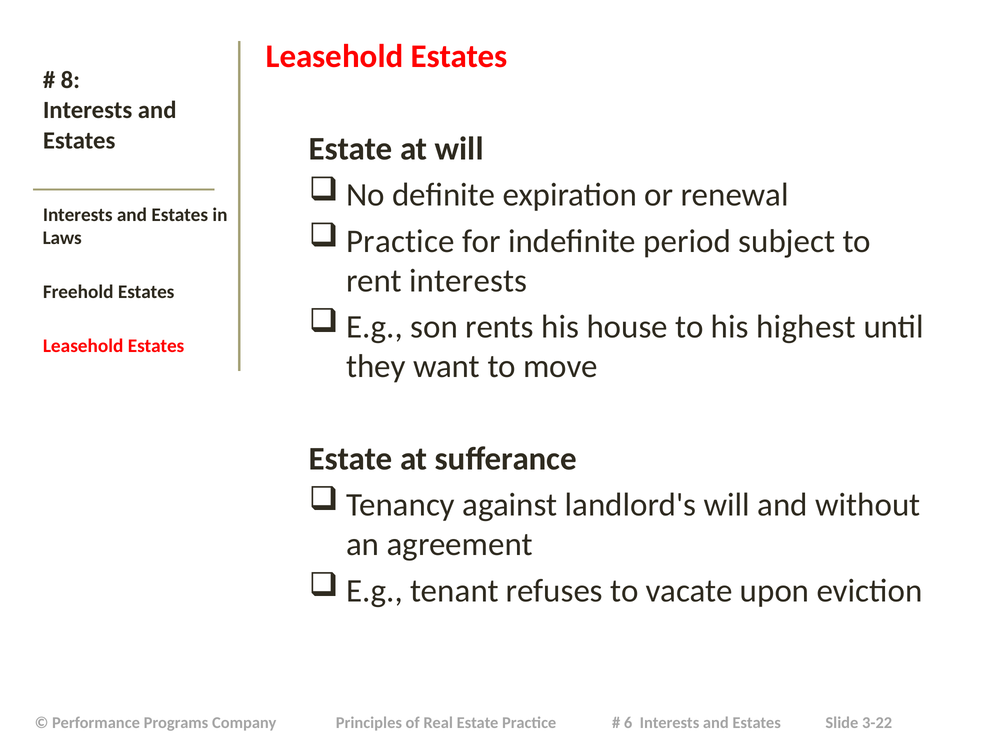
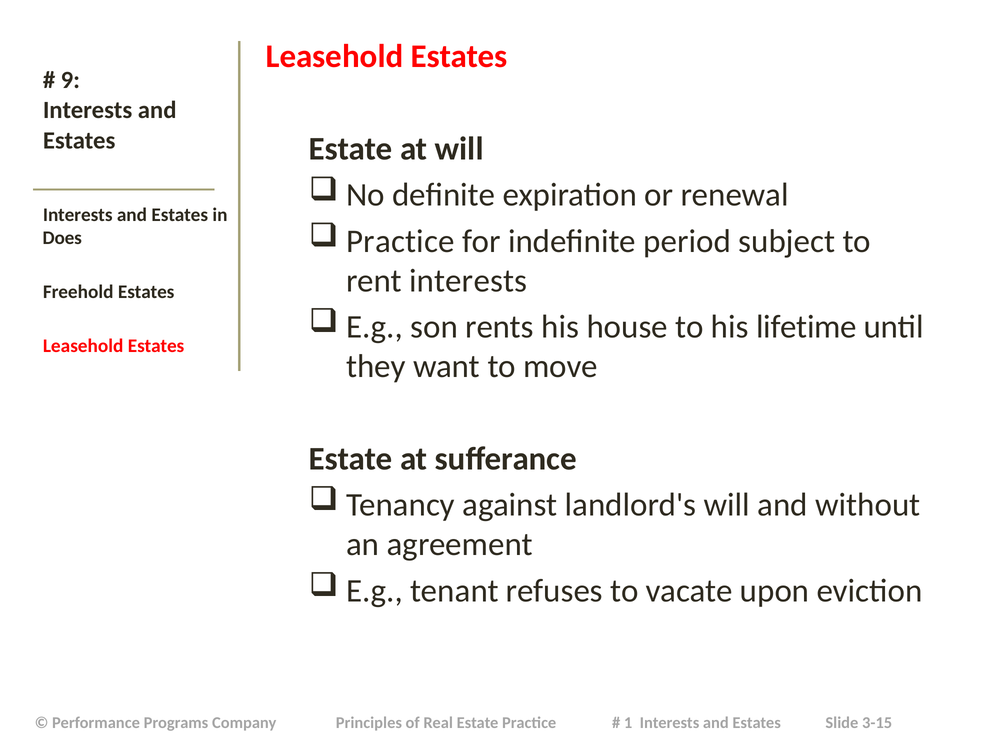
8: 8 -> 9
Laws: Laws -> Does
highest: highest -> lifetime
6: 6 -> 1
3-22: 3-22 -> 3-15
